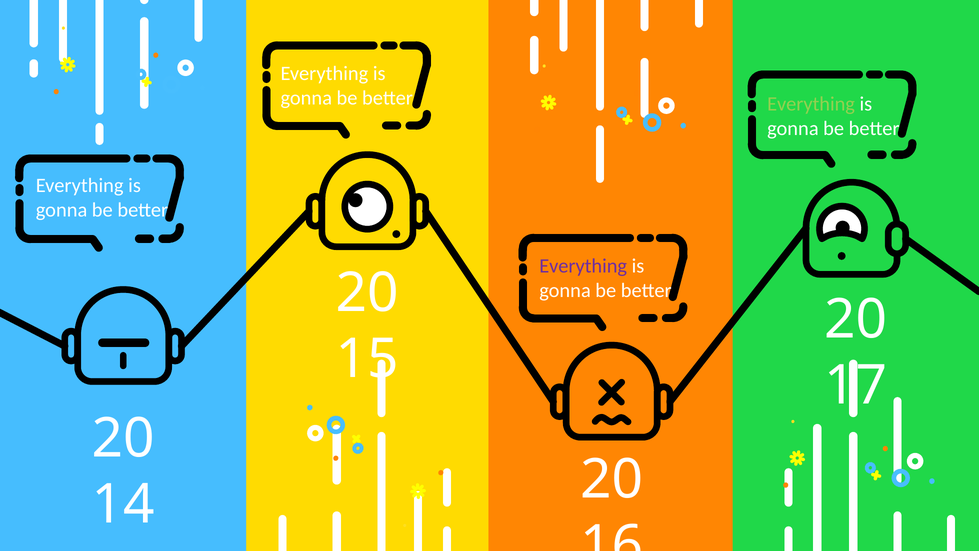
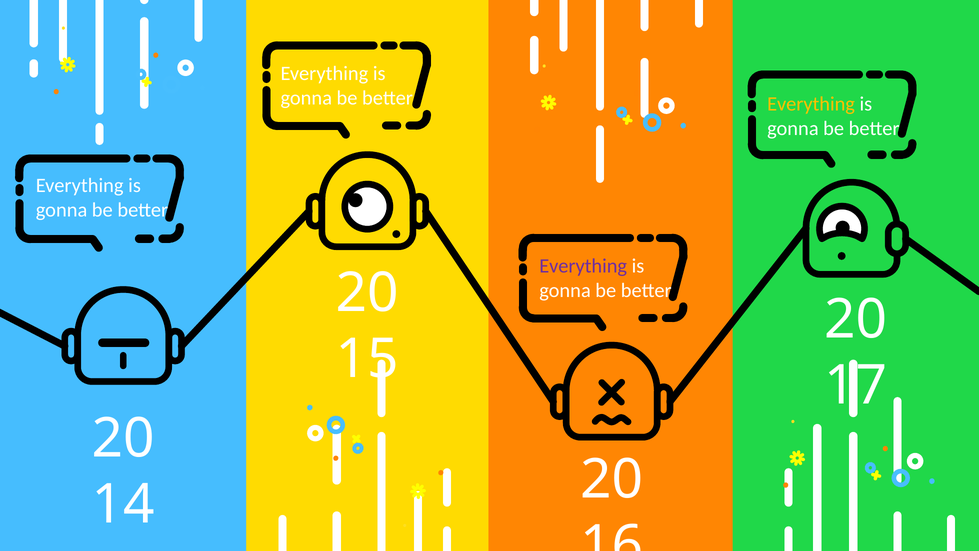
Everything at (811, 104) colour: light green -> yellow
